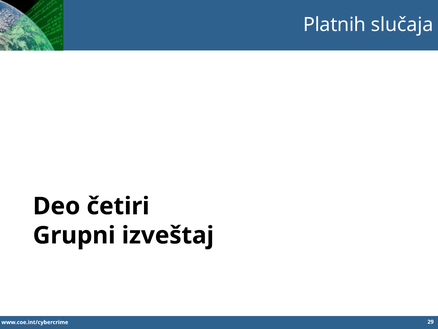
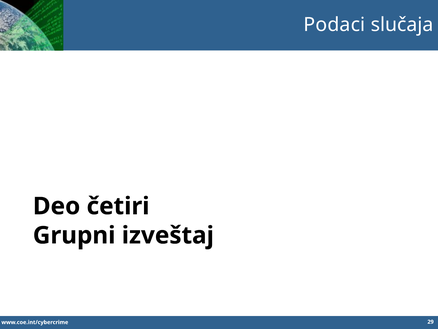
Platnih: Platnih -> Podaci
